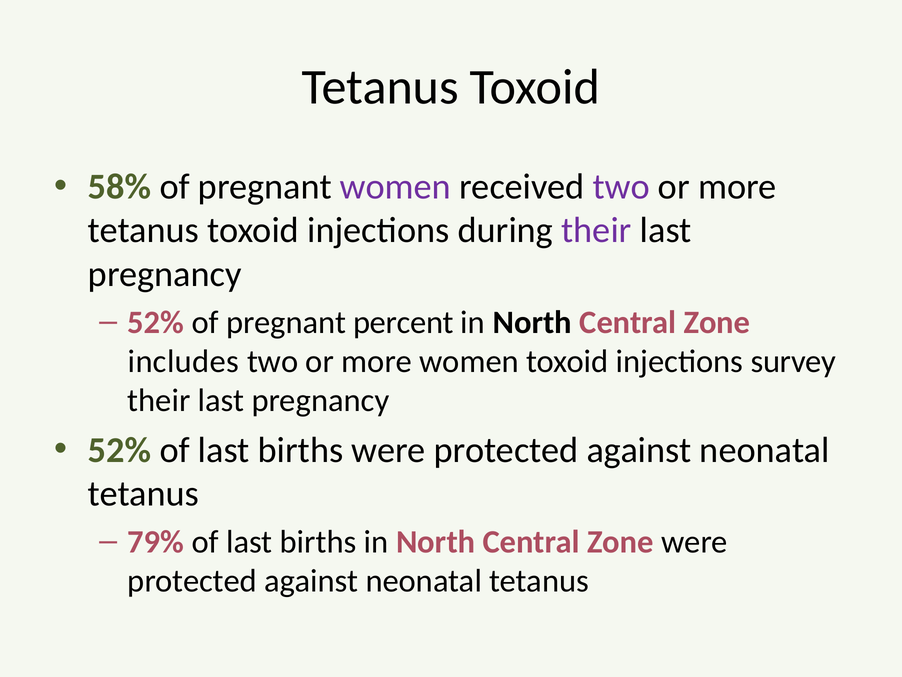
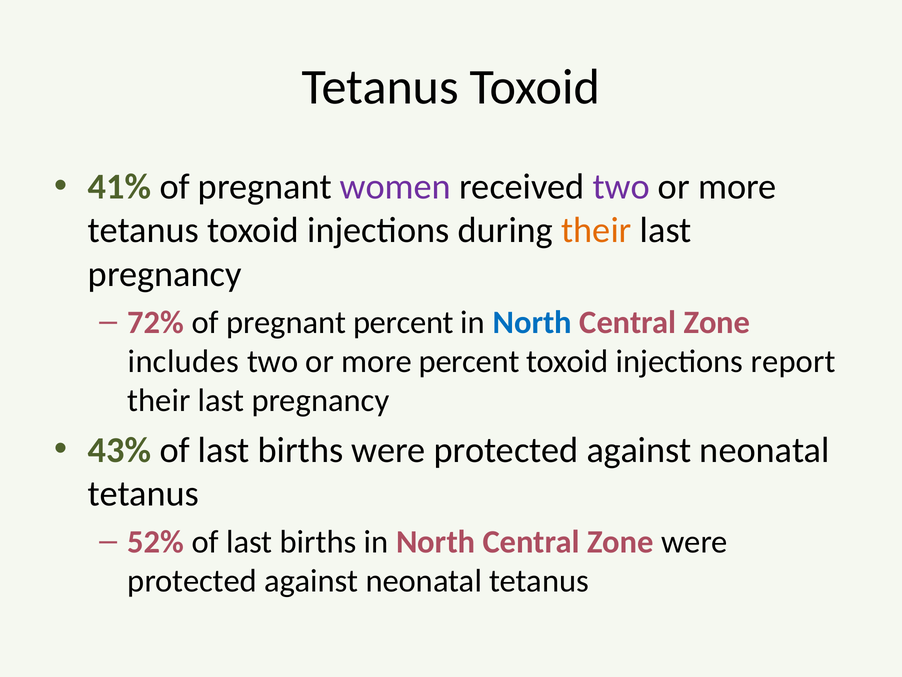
58%: 58% -> 41%
their at (596, 230) colour: purple -> orange
52% at (156, 322): 52% -> 72%
North at (532, 322) colour: black -> blue
more women: women -> percent
survey: survey -> report
52% at (120, 450): 52% -> 43%
79%: 79% -> 52%
